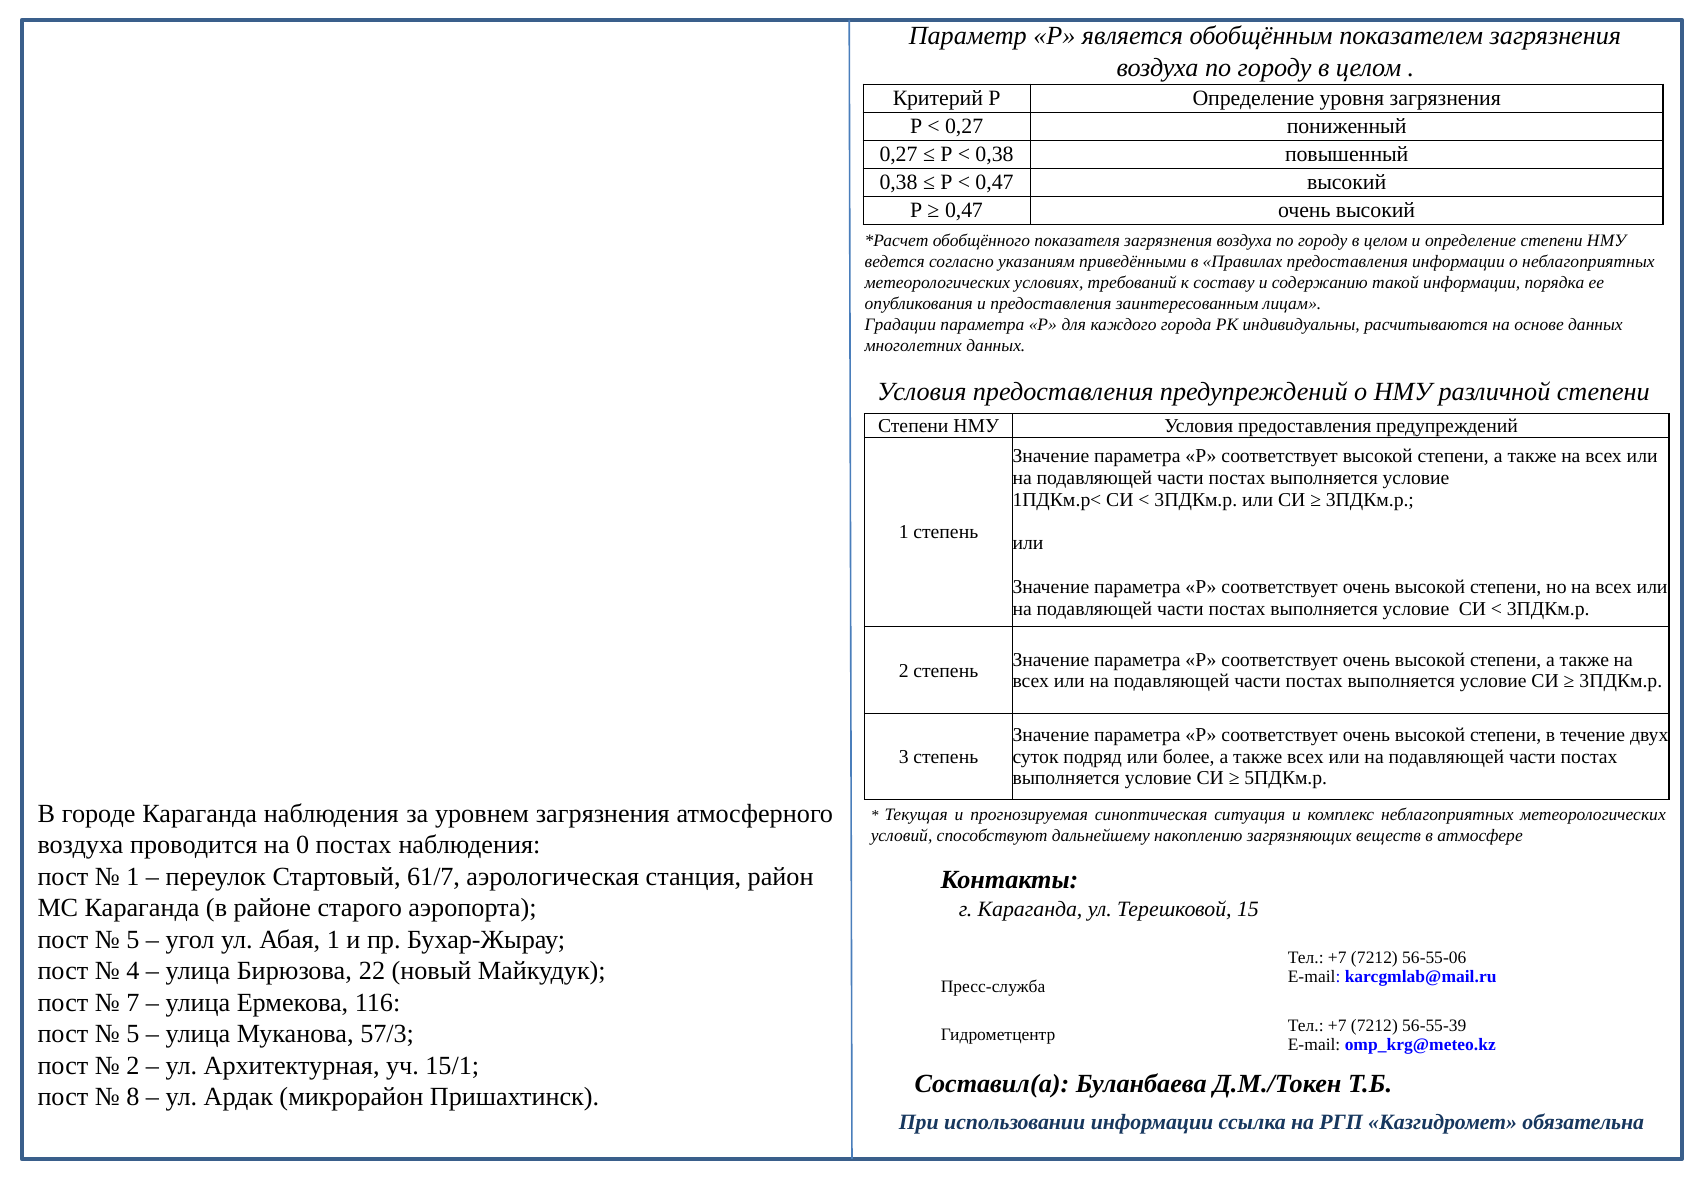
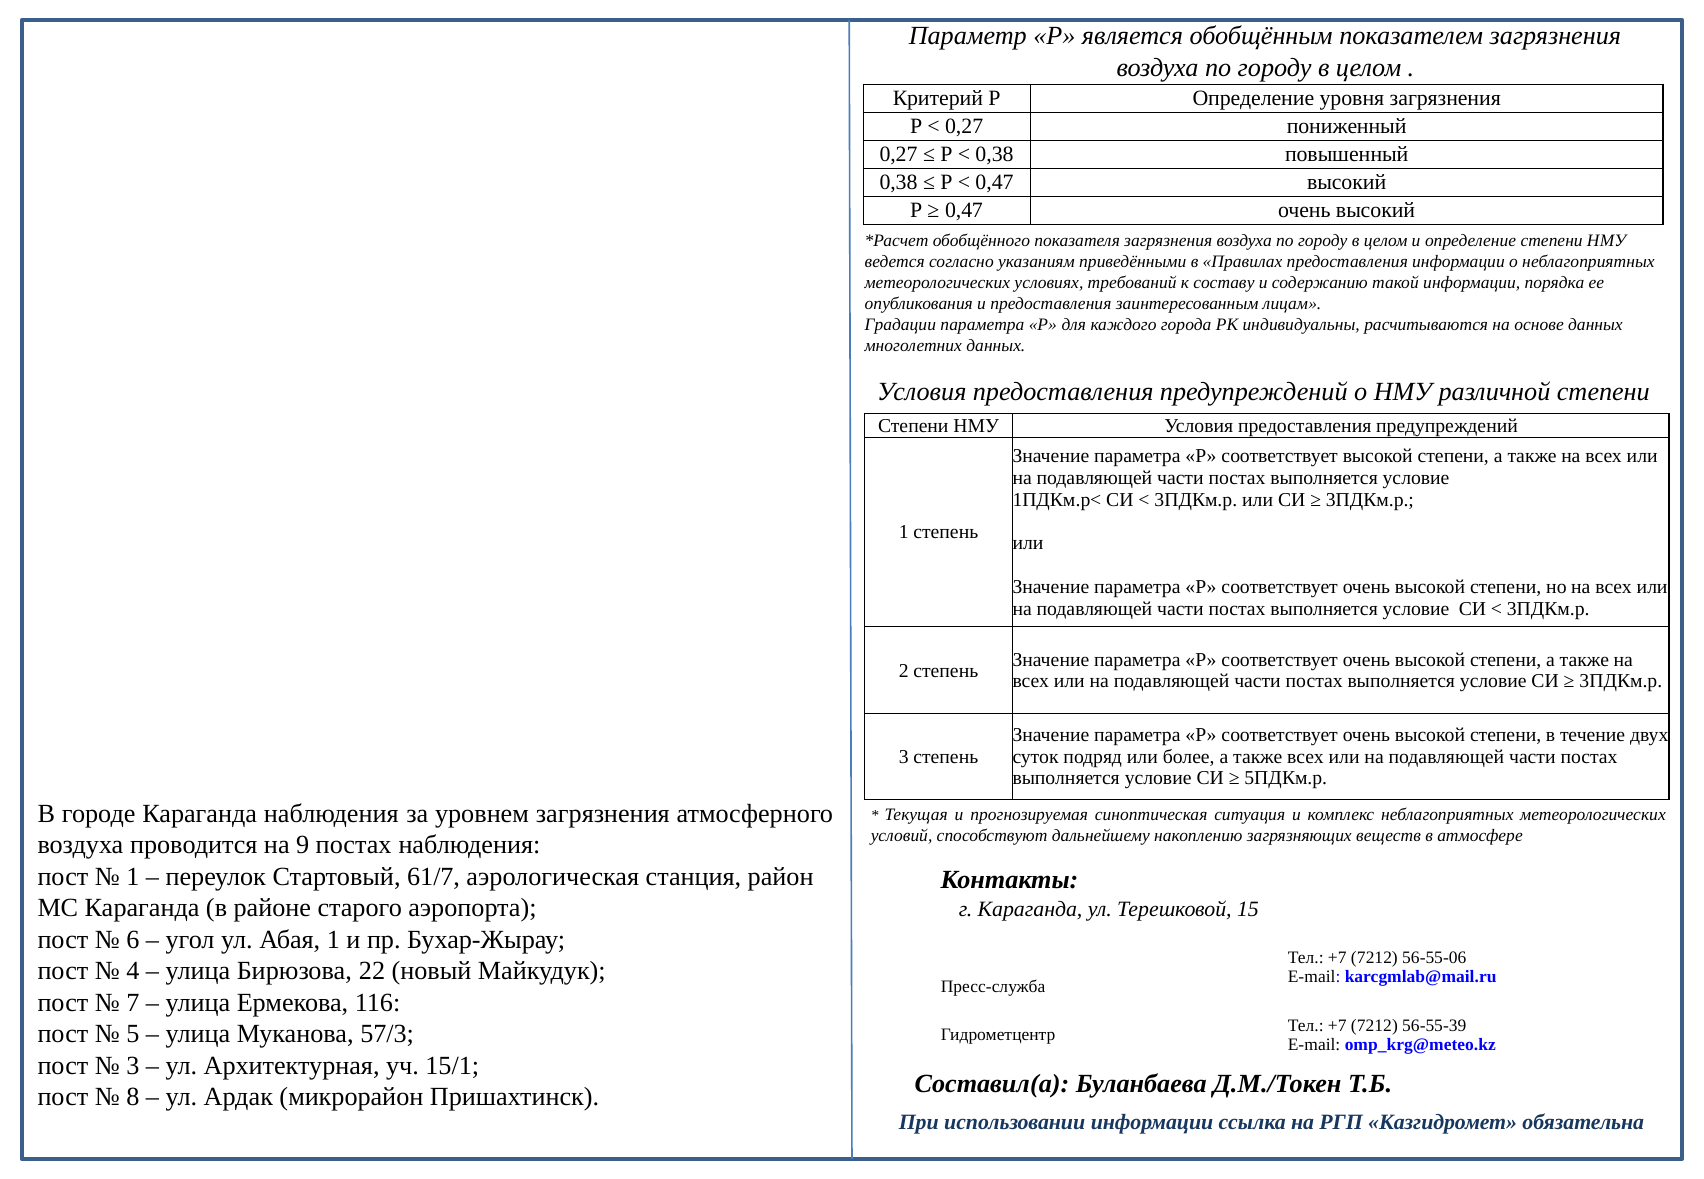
0: 0 -> 9
5 at (133, 940): 5 -> 6
2 at (133, 1066): 2 -> 3
